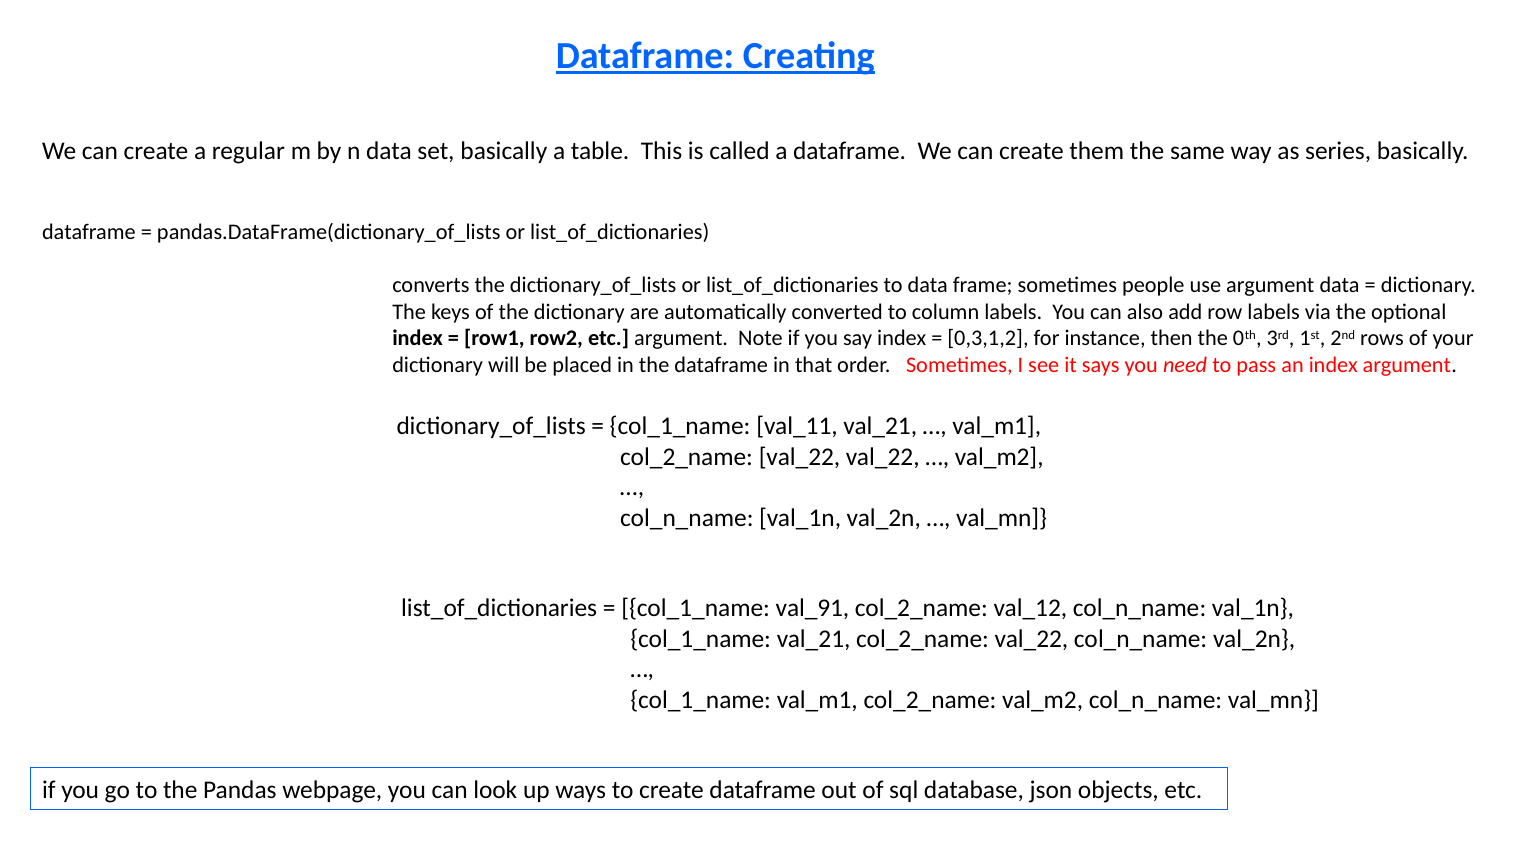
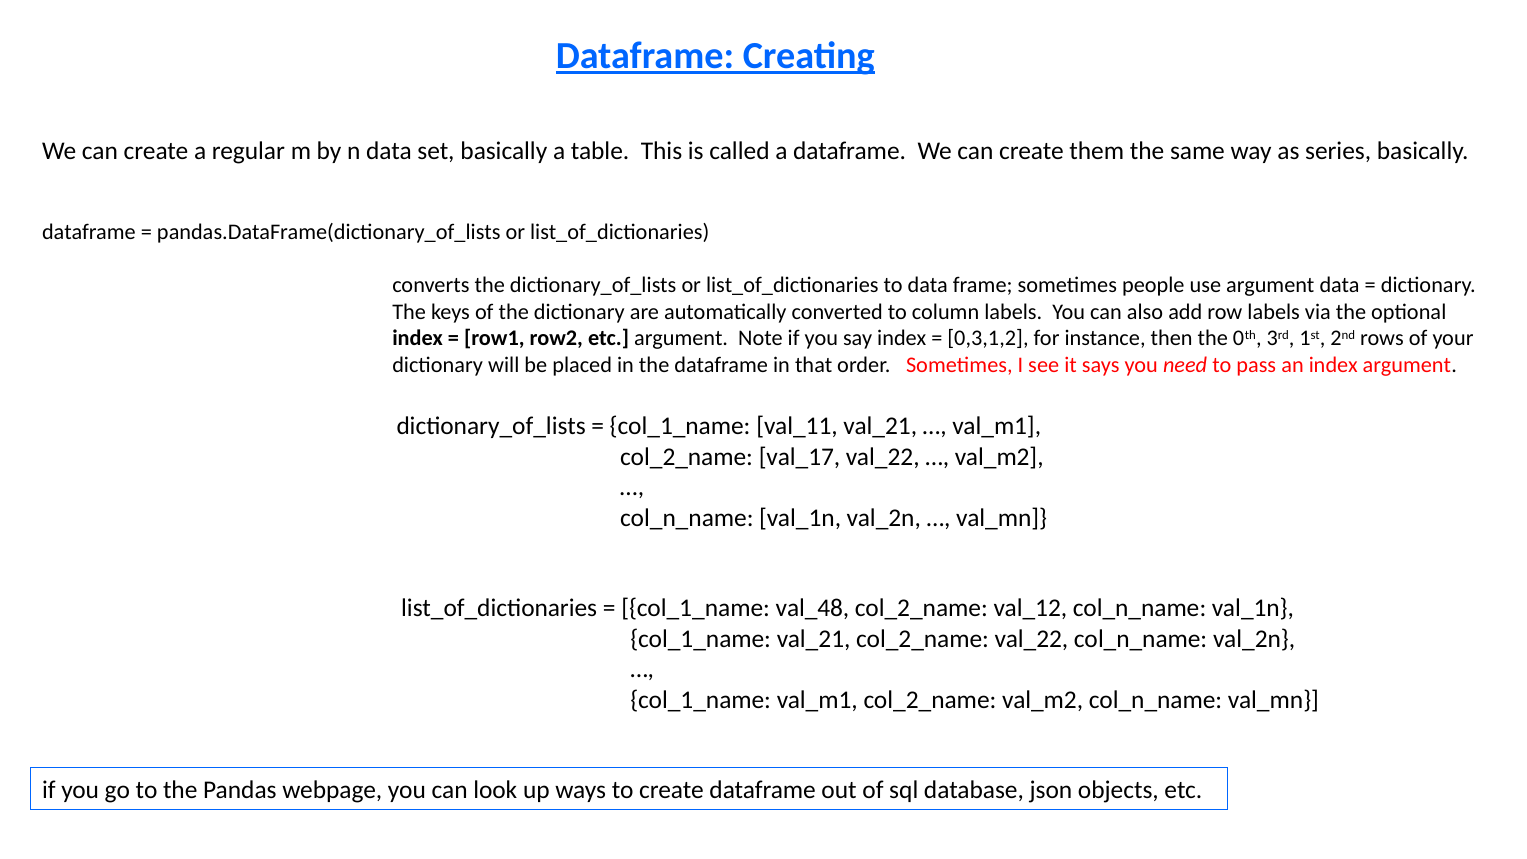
val_22 at (800, 457): val_22 -> val_17
val_91: val_91 -> val_48
